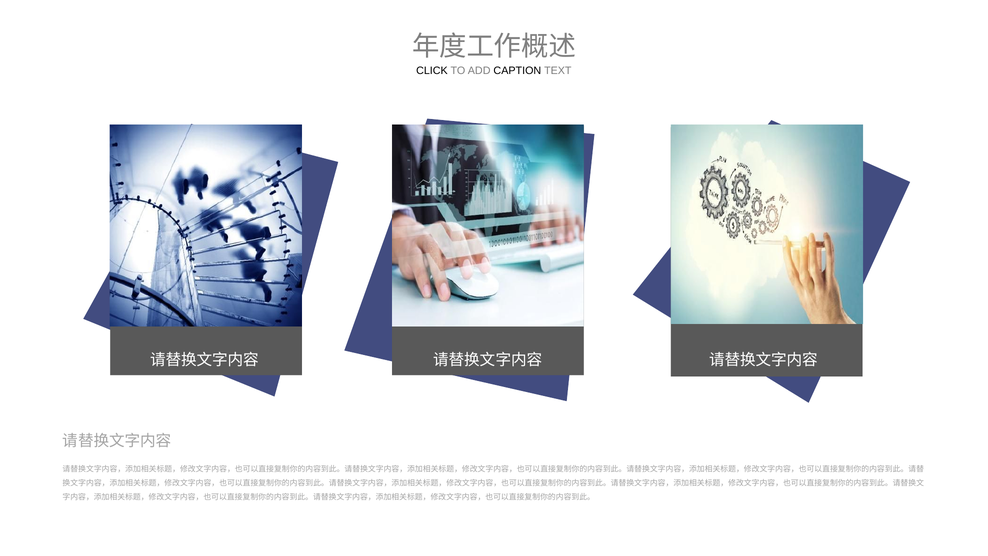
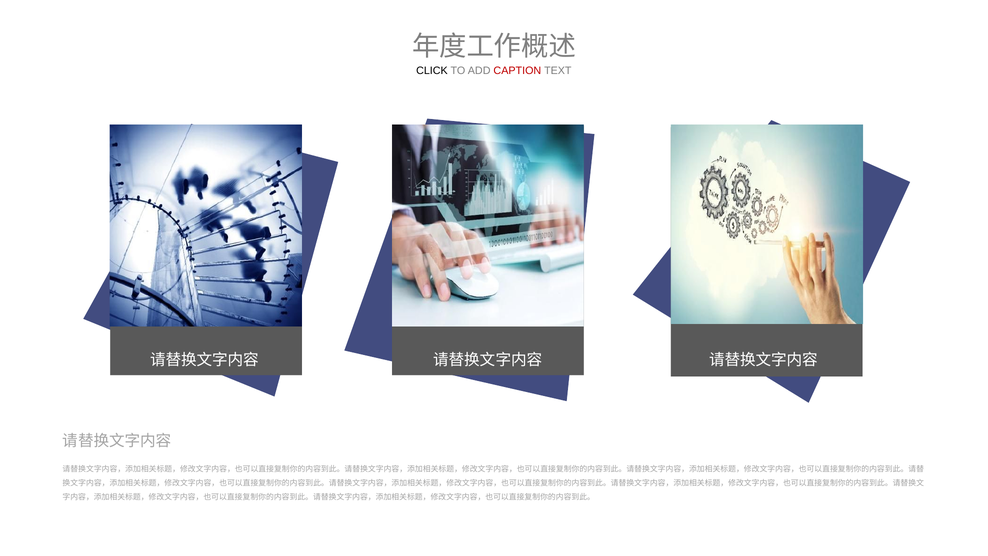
CAPTION colour: black -> red
